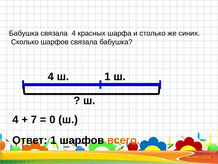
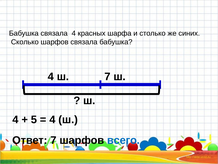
ш 1: 1 -> 7
7: 7 -> 5
0 at (52, 119): 0 -> 4
Ответ 1: 1 -> 7
всего colour: orange -> blue
